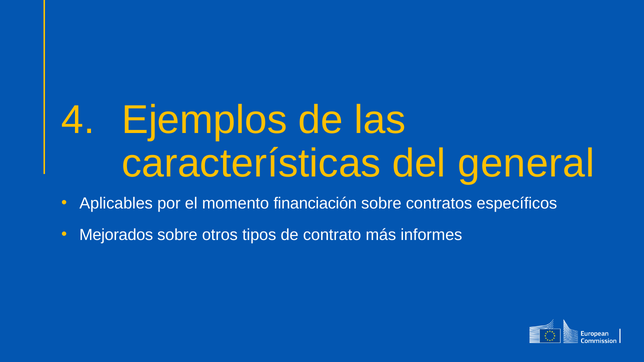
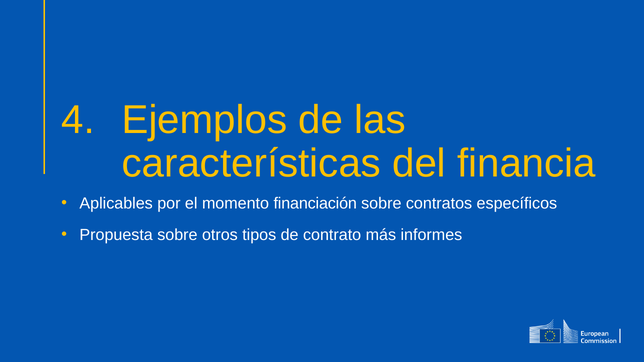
general: general -> financia
Mejorados: Mejorados -> Propuesta
